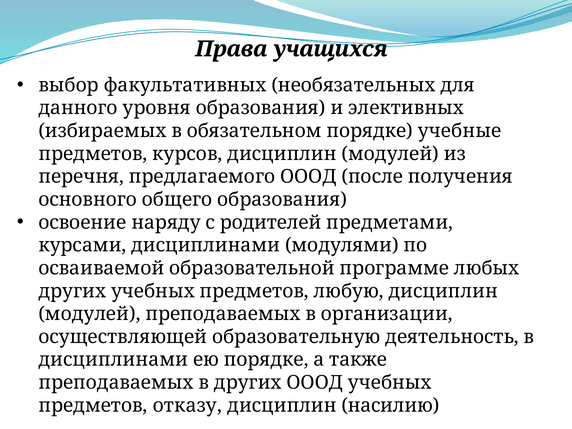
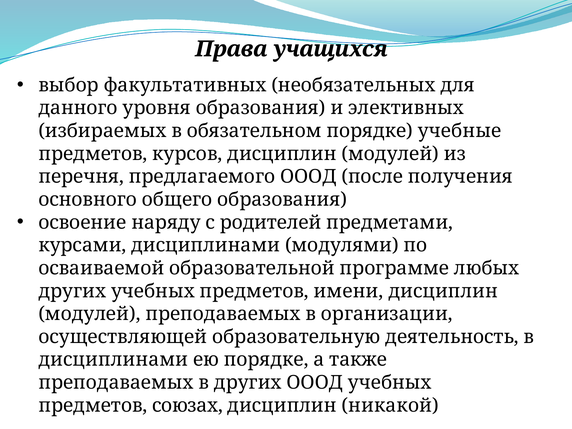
любую: любую -> имени
отказу: отказу -> союзах
насилию: насилию -> никакой
